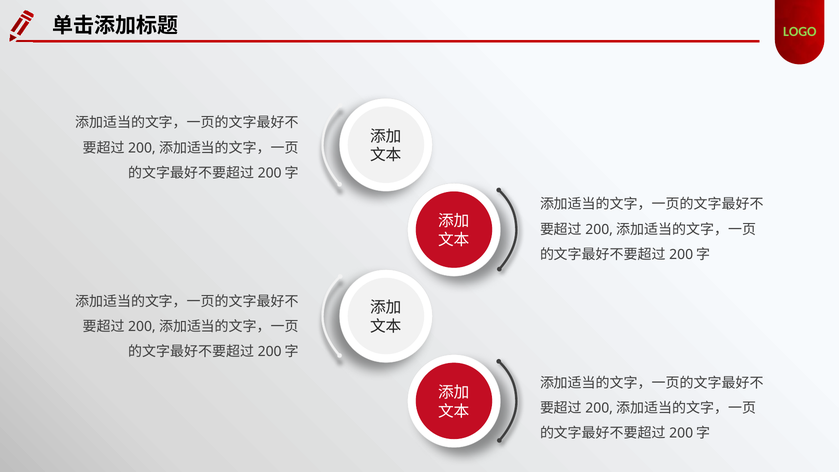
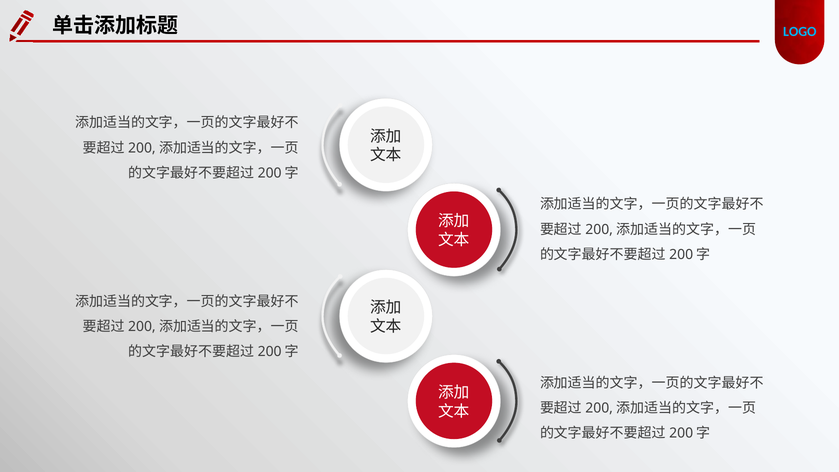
LOGO colour: light green -> light blue
